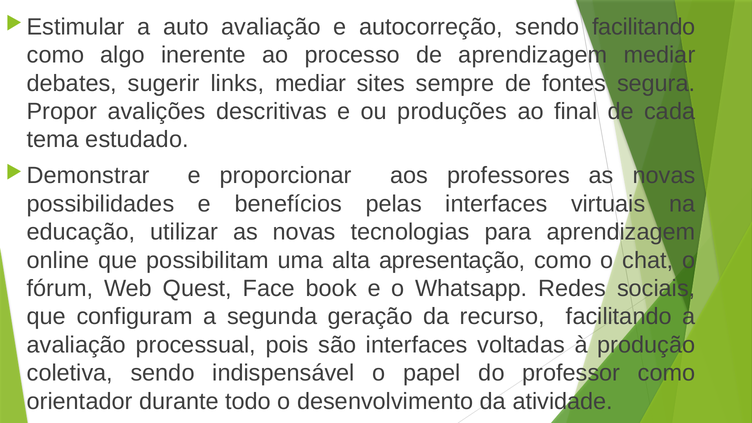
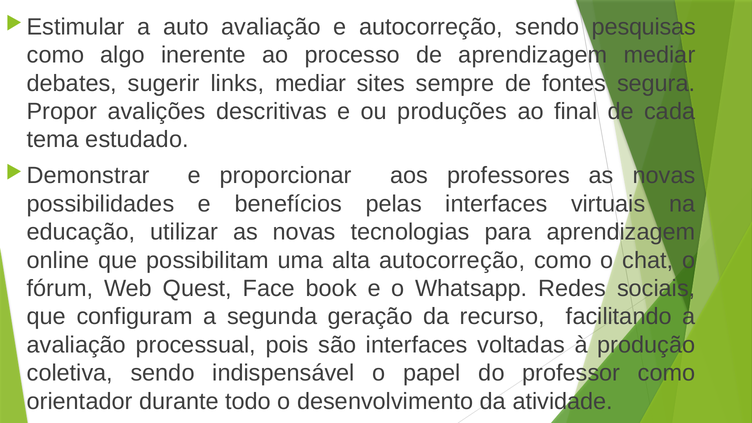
sendo facilitando: facilitando -> pesquisas
alta apresentação: apresentação -> autocorreção
